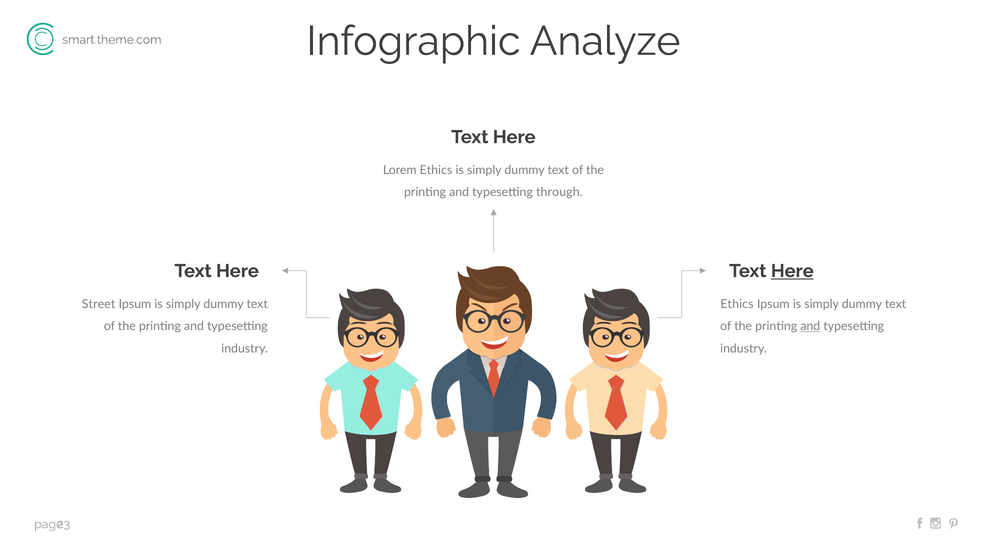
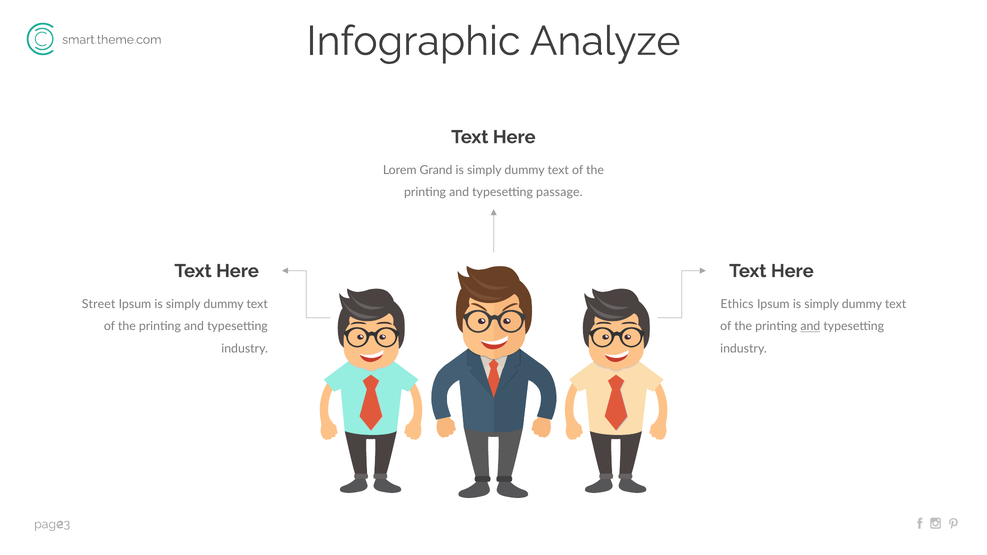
Lorem Ethics: Ethics -> Grand
through: through -> passage
Here at (792, 271) underline: present -> none
